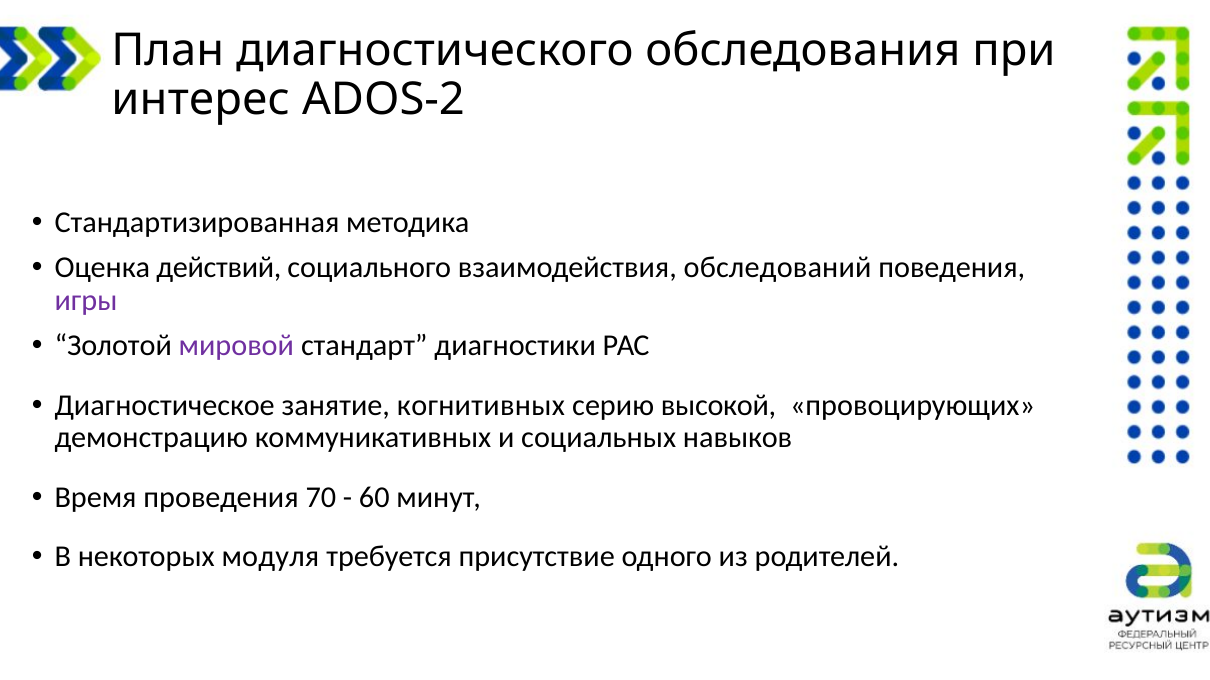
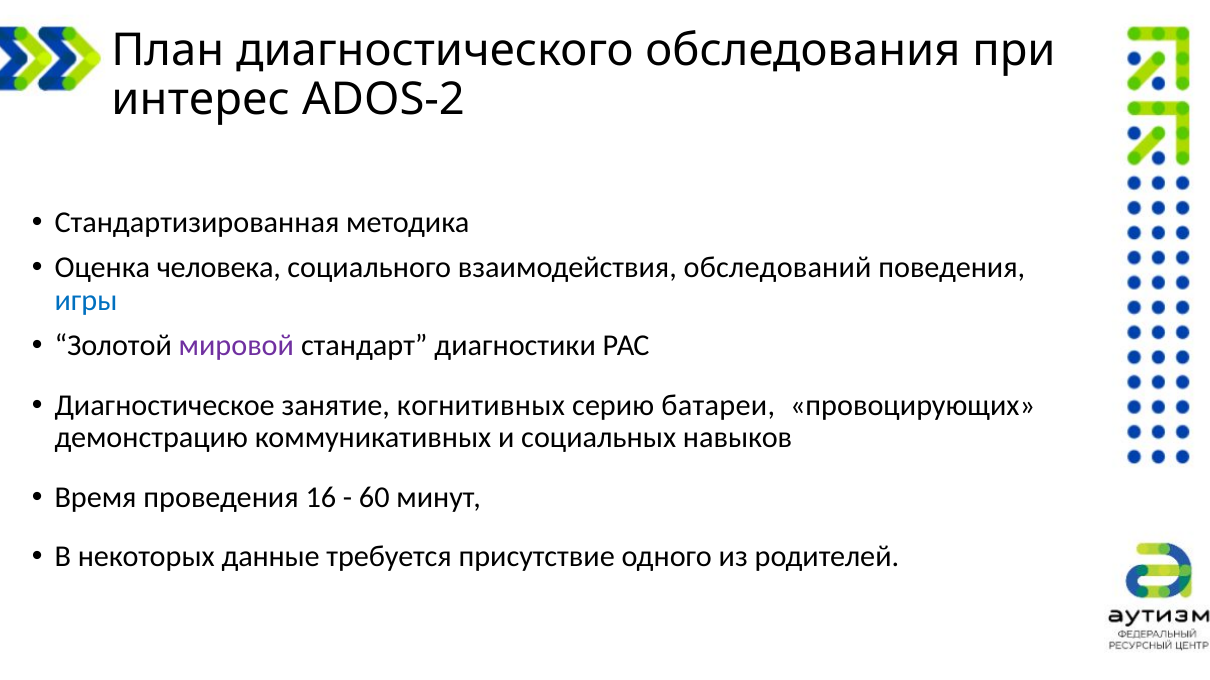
действий: действий -> человека
игры colour: purple -> blue
высокой: высокой -> батареи
70: 70 -> 16
модуля: модуля -> данные
